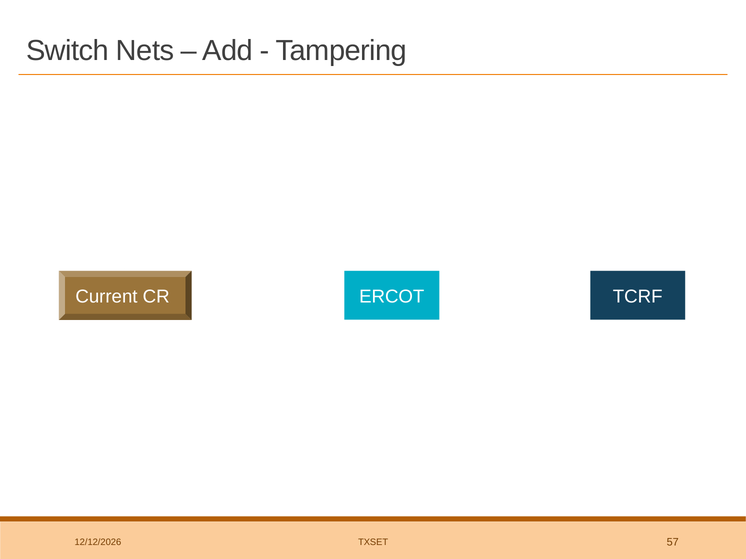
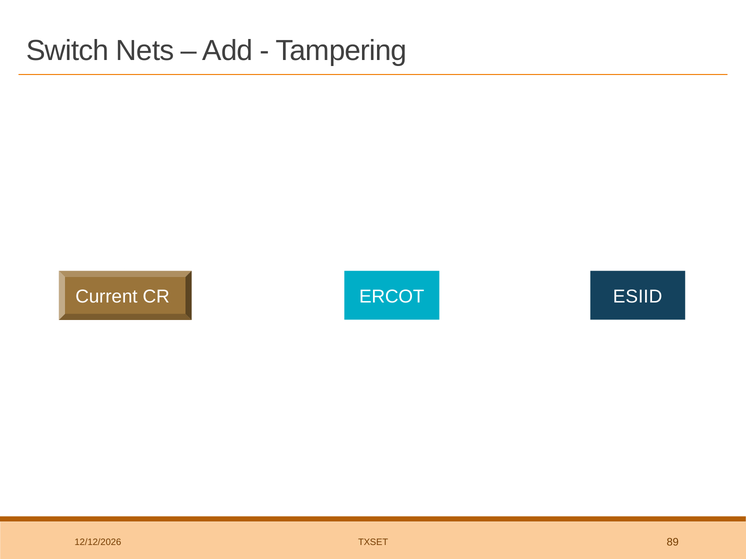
TCRF: TCRF -> ESIID
57: 57 -> 89
